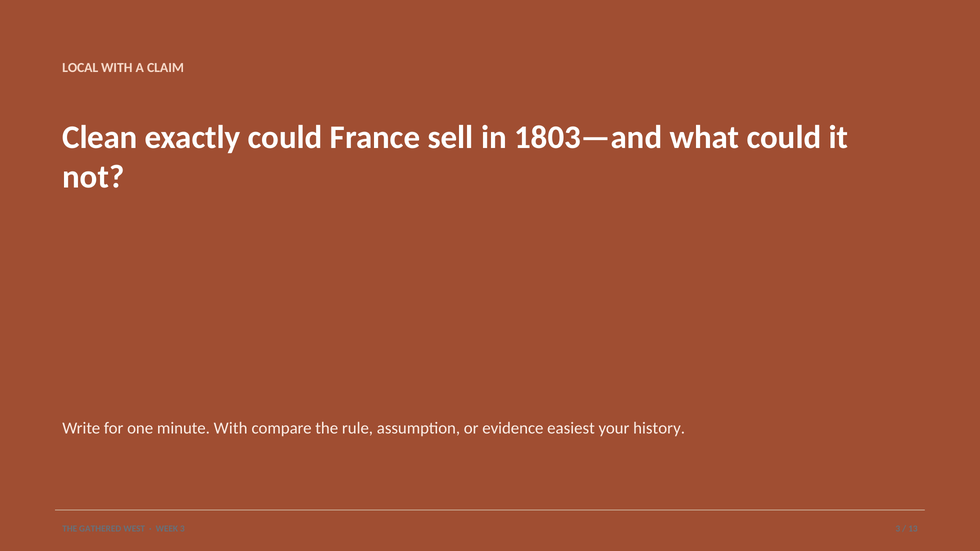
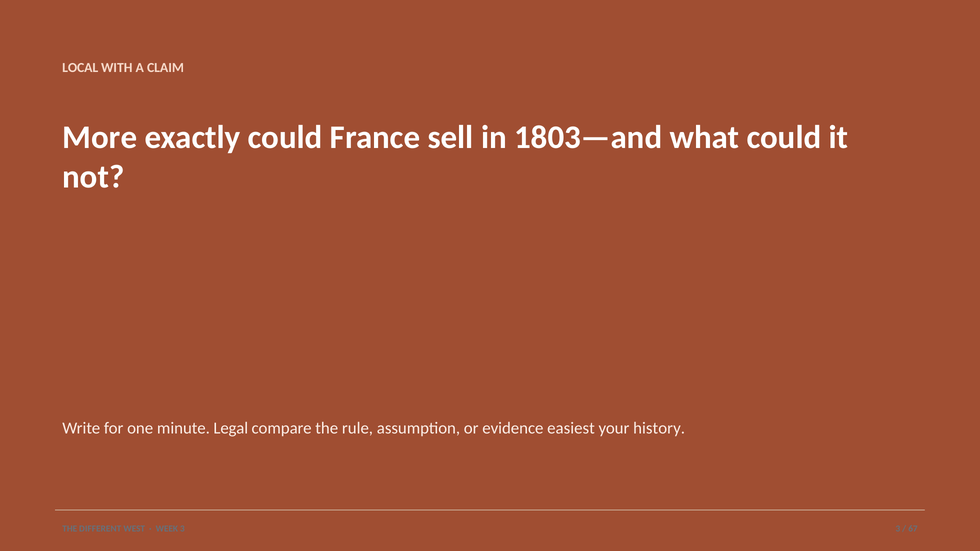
Clean: Clean -> More
minute With: With -> Legal
GATHERED: GATHERED -> DIFFERENT
13: 13 -> 67
